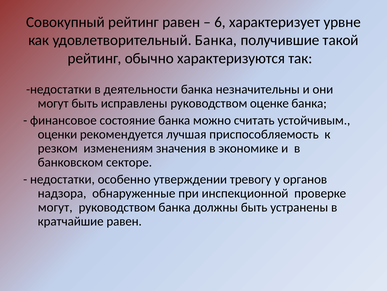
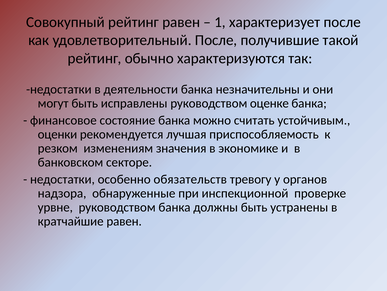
6: 6 -> 1
характеризует урвне: урвне -> после
удовлетворительный Банка: Банка -> После
утверждении: утверждении -> обязательств
могут at (55, 207): могут -> урвне
